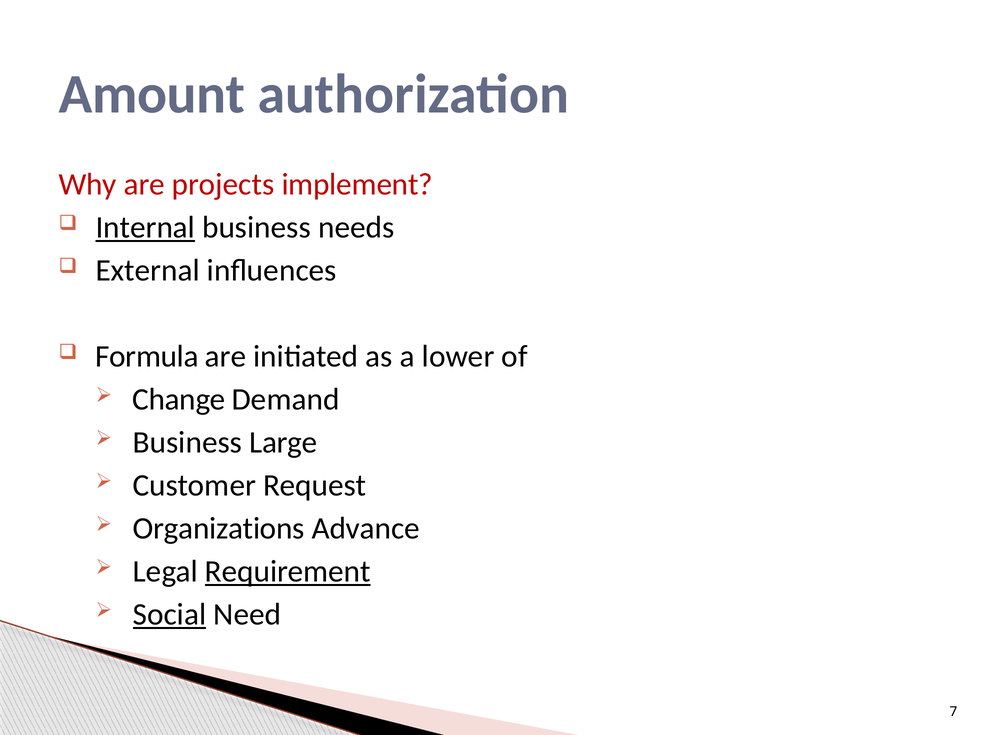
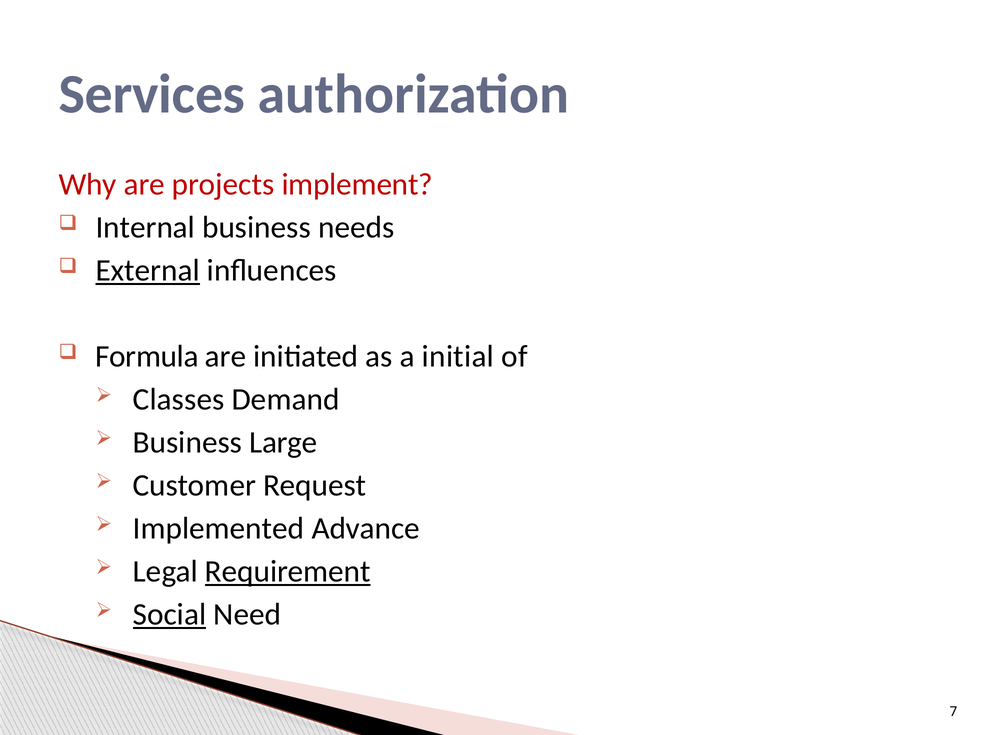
Amount: Amount -> Services
Internal underline: present -> none
External underline: none -> present
lower: lower -> initial
Change: Change -> Classes
Organizations: Organizations -> Implemented
